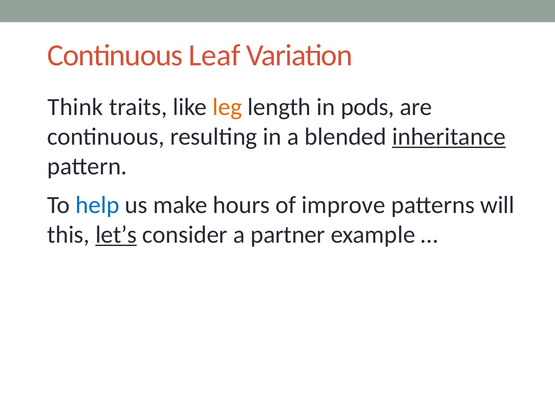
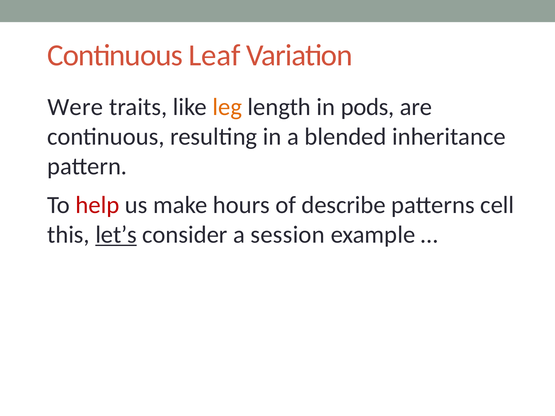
Think: Think -> Were
inheritance underline: present -> none
help colour: blue -> red
improve: improve -> describe
will: will -> cell
partner: partner -> session
